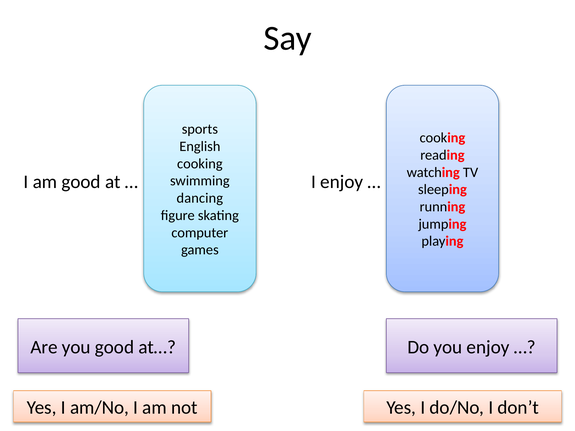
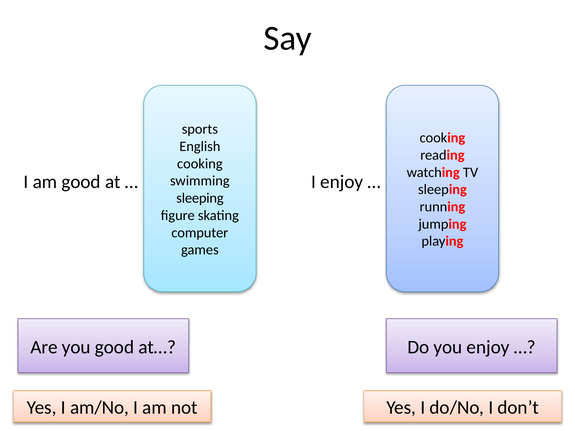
dancing at (200, 198): dancing -> sleeping
